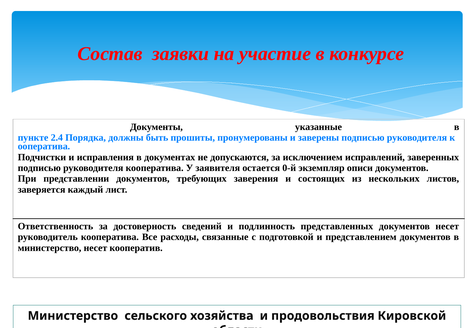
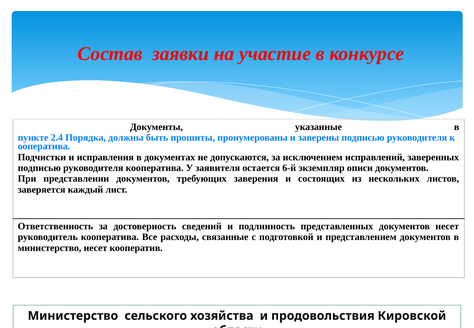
0-й: 0-й -> 6-й
